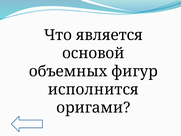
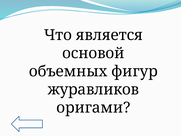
исполнится: исполнится -> журавликов
